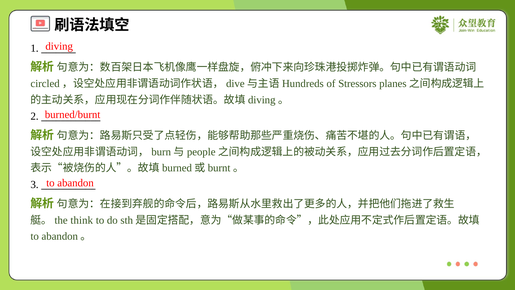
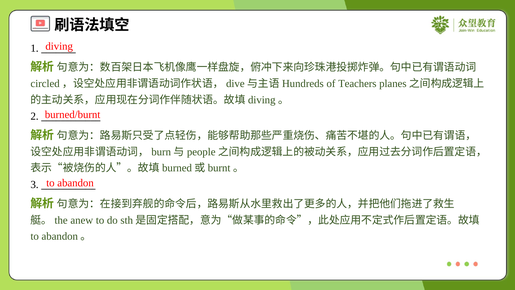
Stressors: Stressors -> Teachers
think: think -> anew
